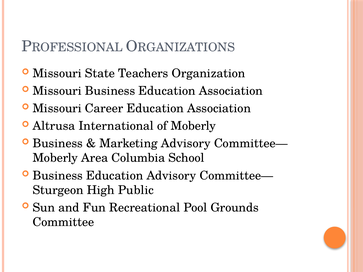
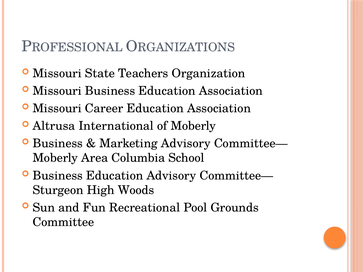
Public: Public -> Woods
